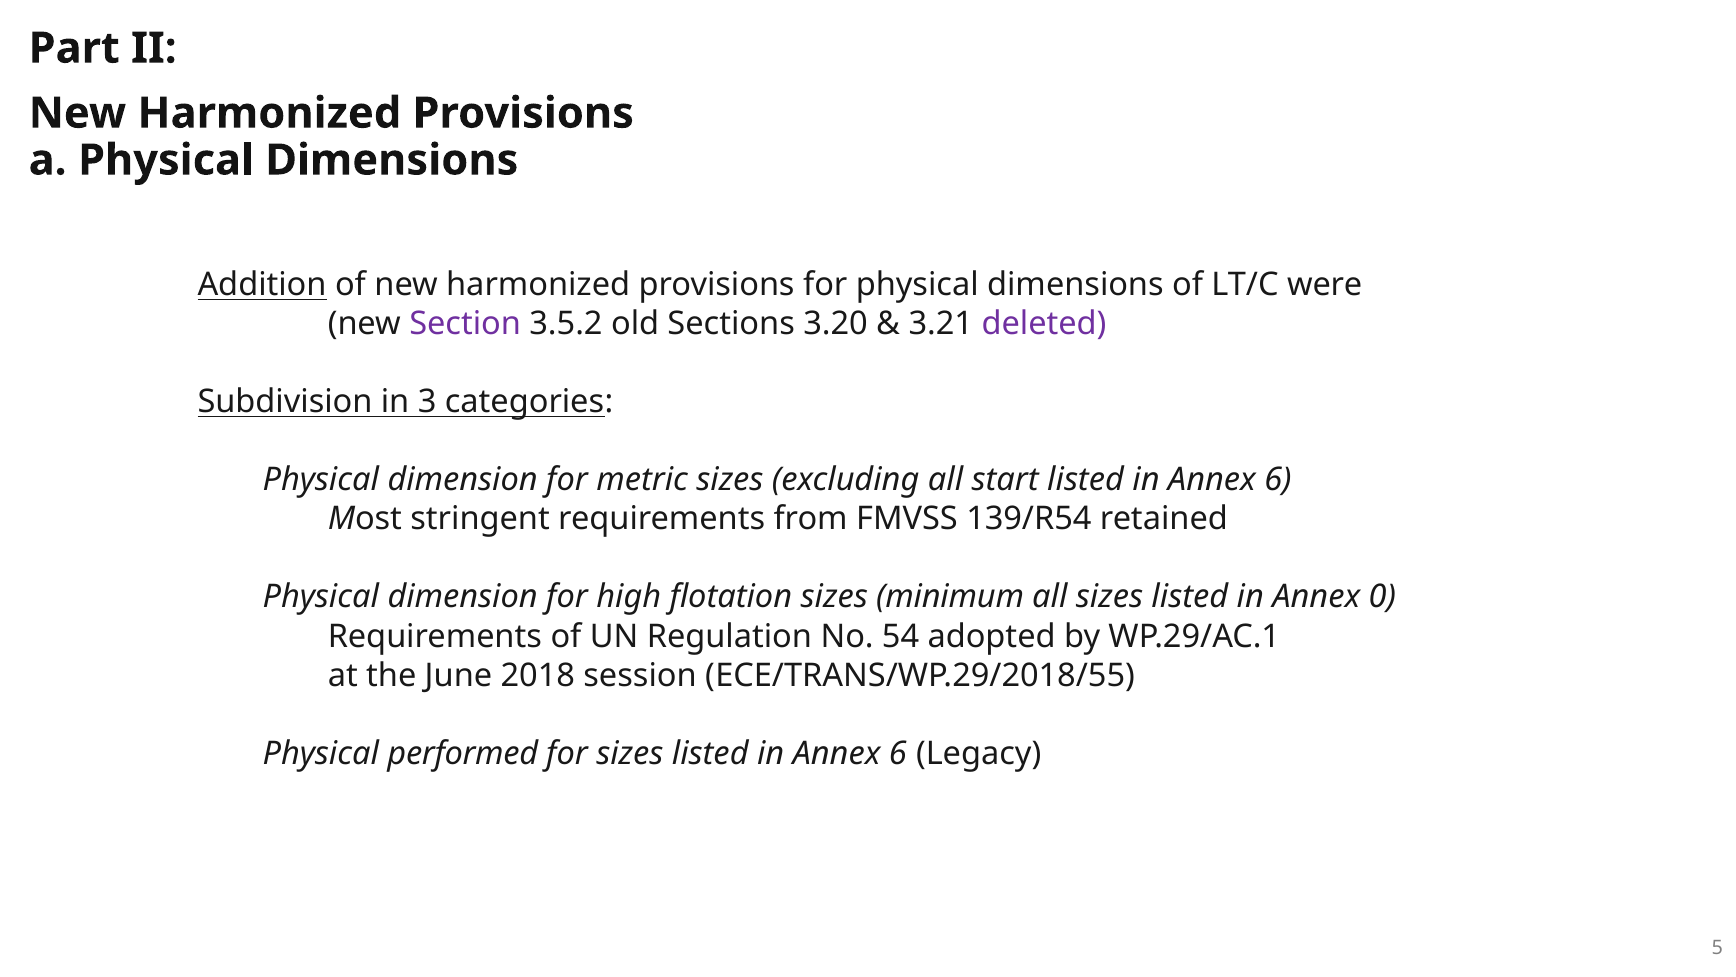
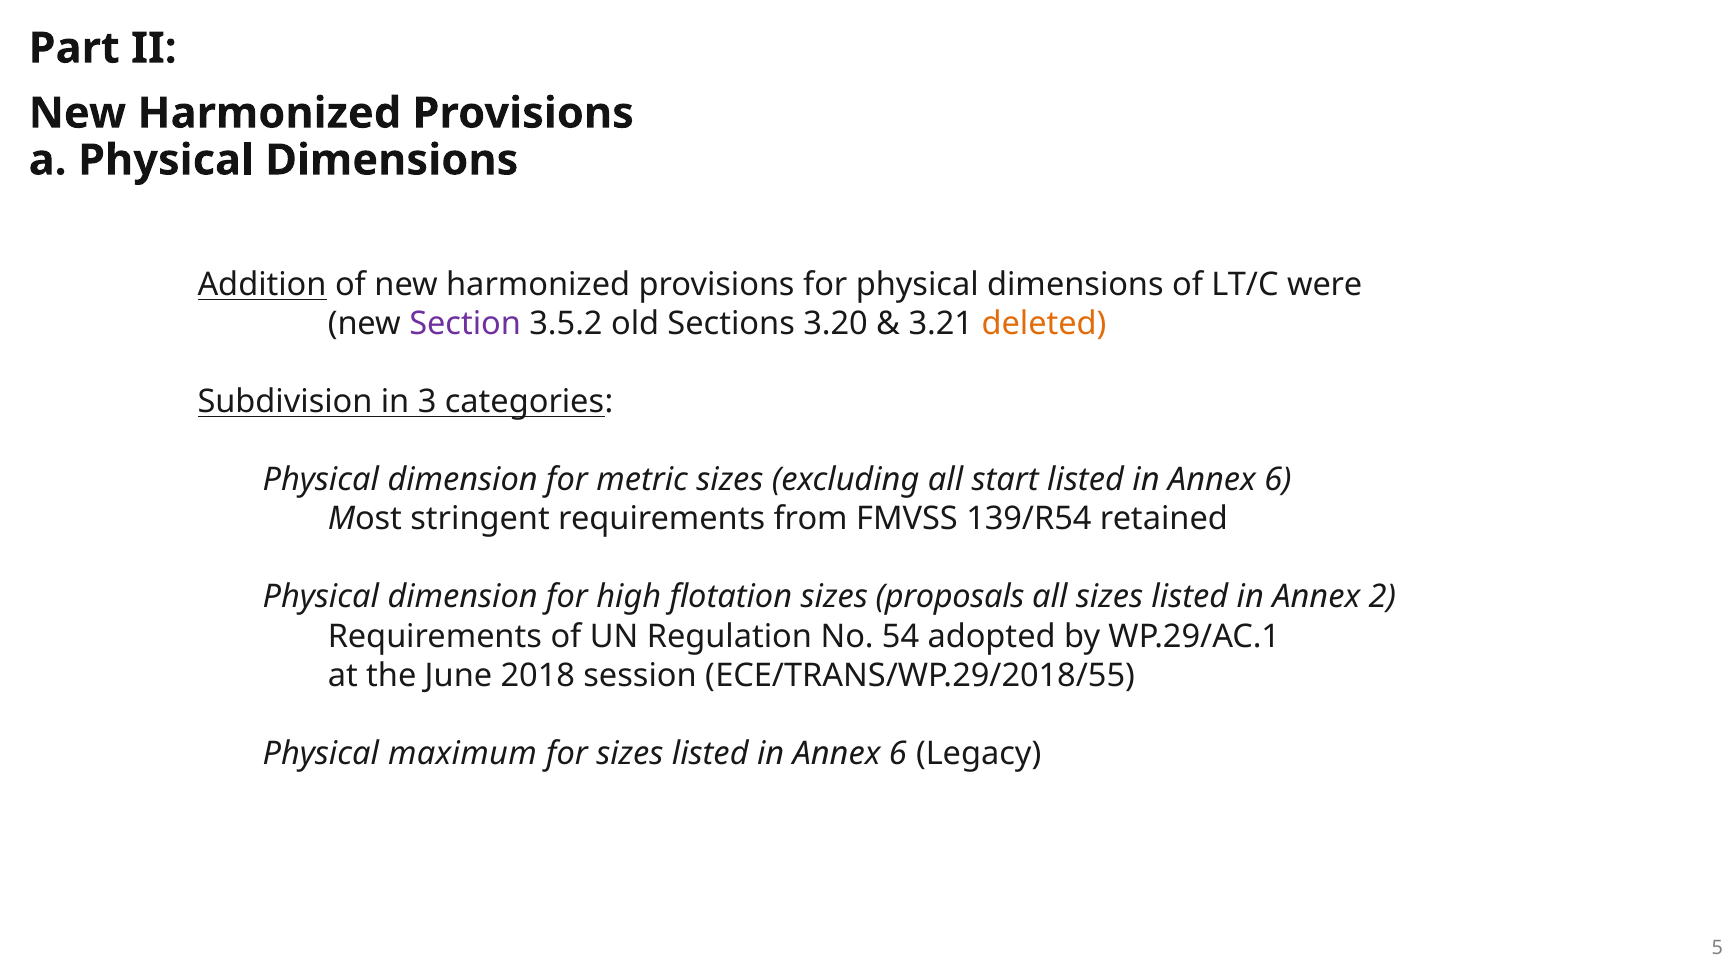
deleted colour: purple -> orange
minimum: minimum -> proposals
0: 0 -> 2
performed: performed -> maximum
